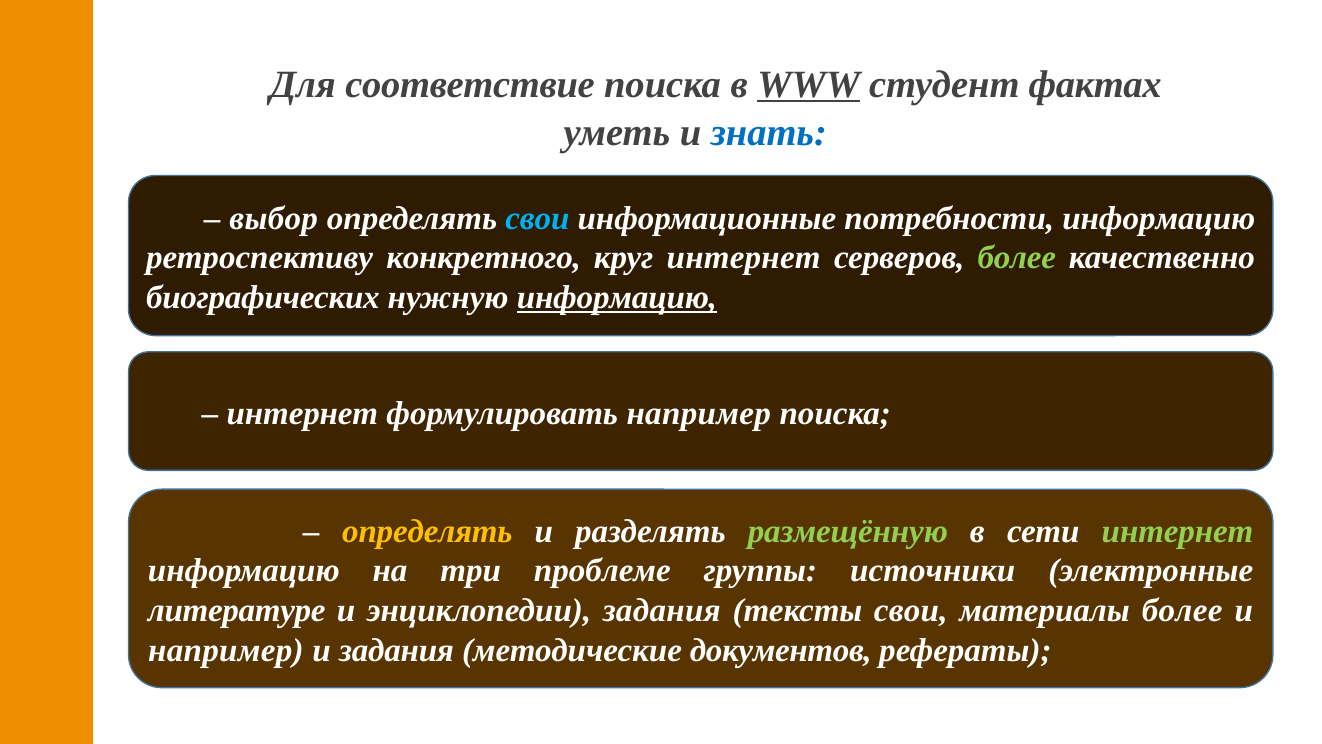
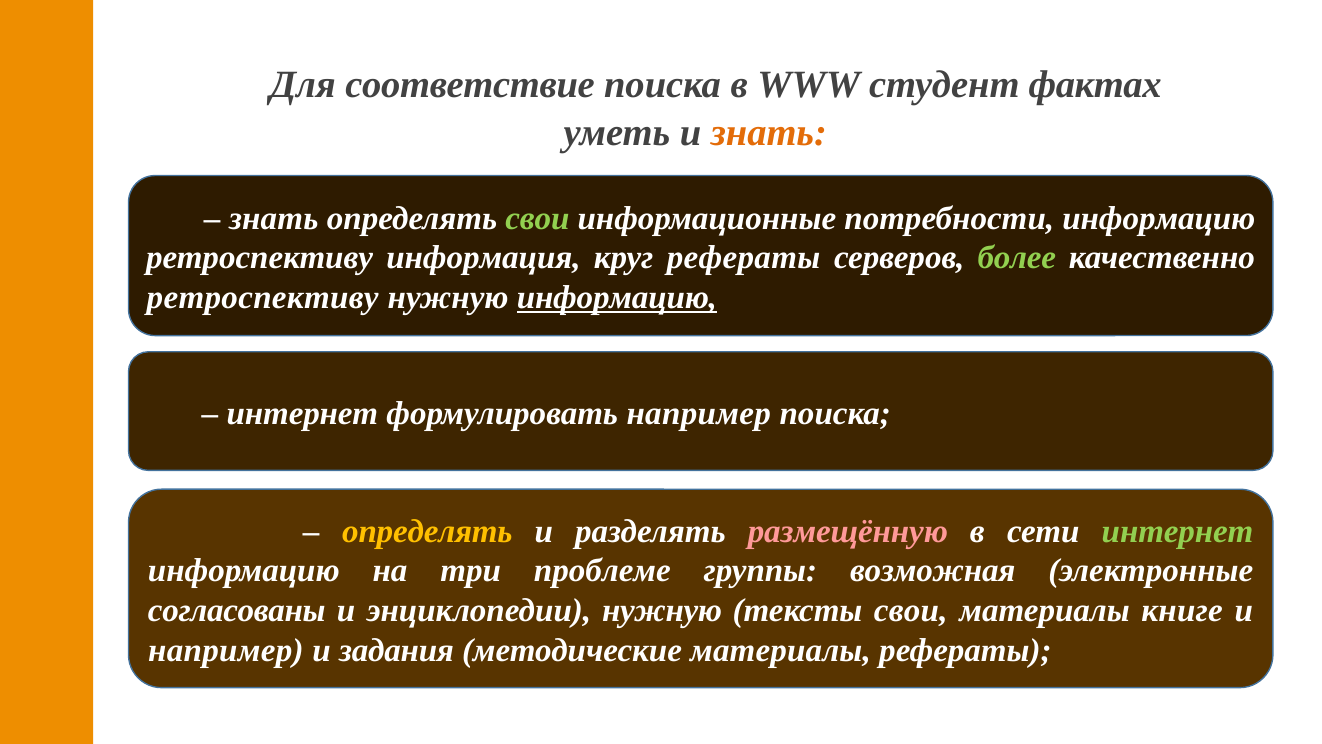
WWW underline: present -> none
знать at (769, 133) colour: blue -> orange
выбор at (274, 218): выбор -> знать
свои at (537, 218) colour: light blue -> light green
конкретного: конкретного -> информация
круг интернет: интернет -> рефераты
биографических at (263, 297): биографических -> ретроспективу
размещённую colour: light green -> pink
источники: источники -> возможная
литературе: литературе -> согласованы
энциклопедии задания: задания -> нужную
материалы более: более -> книге
методические документов: документов -> материалы
